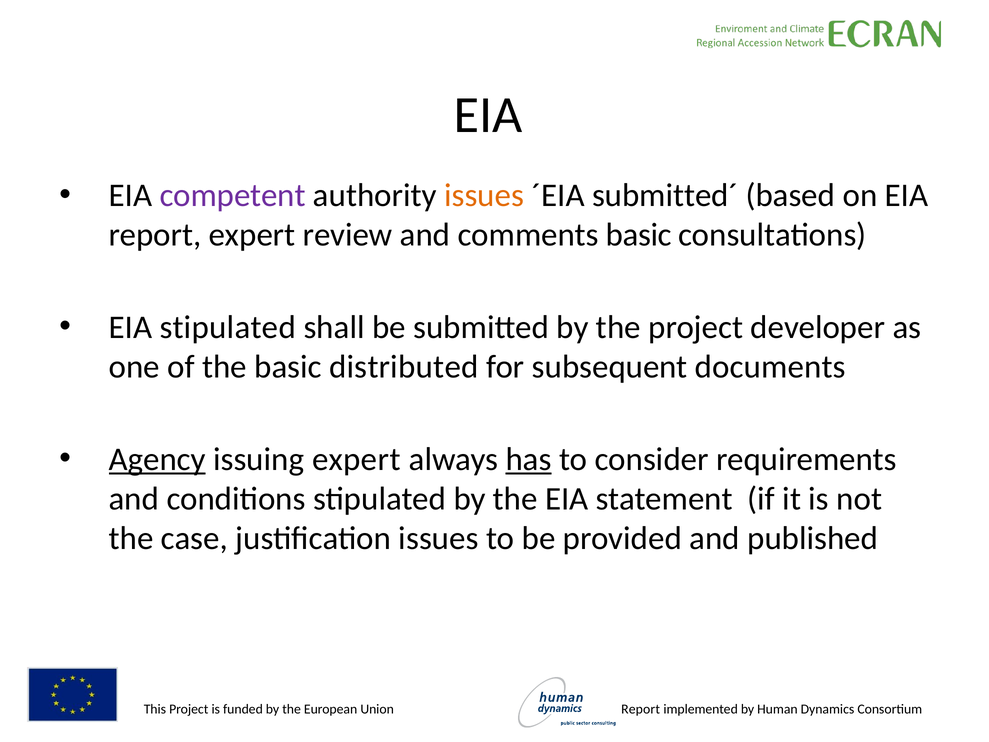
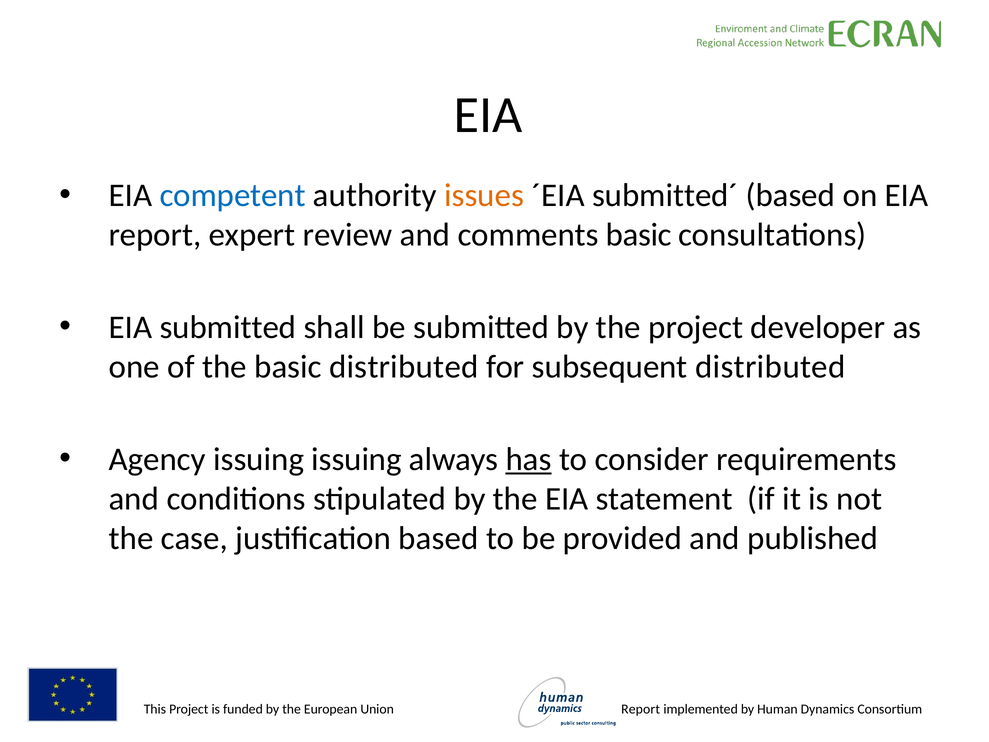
competent colour: purple -> blue
EIA stipulated: stipulated -> submitted
subsequent documents: documents -> distributed
Agency underline: present -> none
issuing expert: expert -> issuing
justification issues: issues -> based
